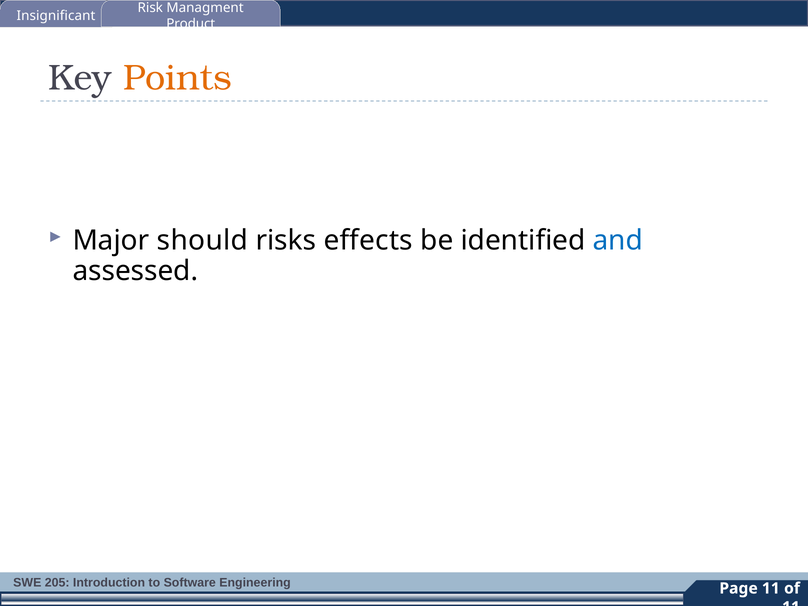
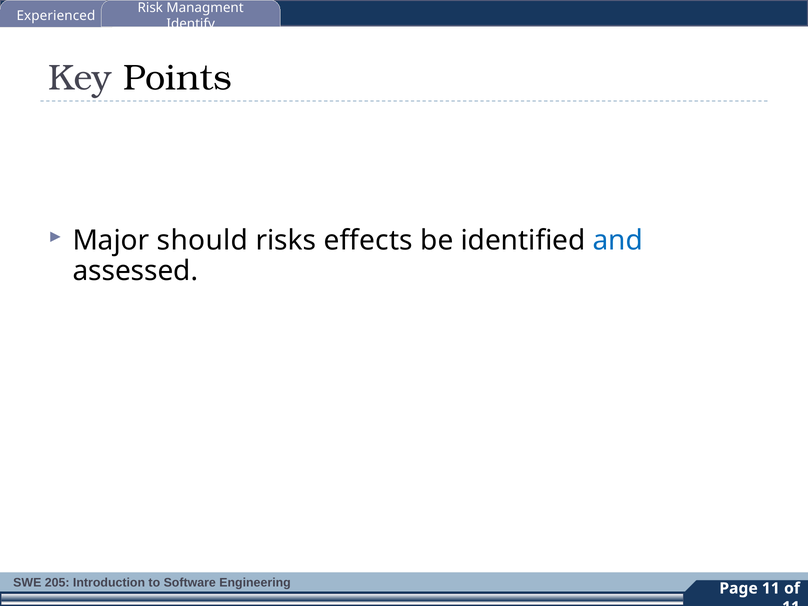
Insignificant: Insignificant -> Experienced
Product: Product -> Identify
Points colour: orange -> black
